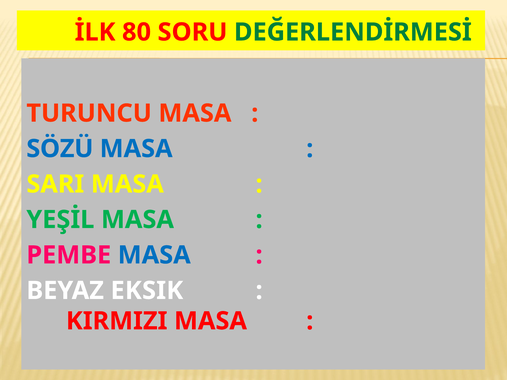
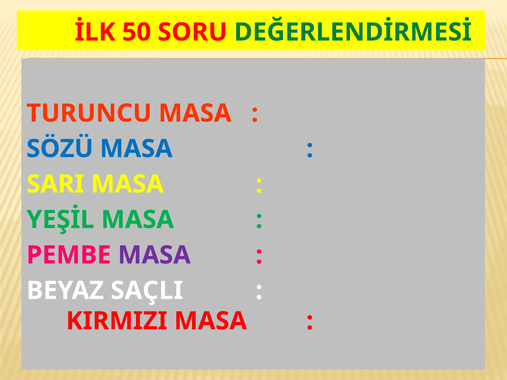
80: 80 -> 50
MASA at (154, 255) colour: blue -> purple
EKSIK: EKSIK -> SAÇLI
